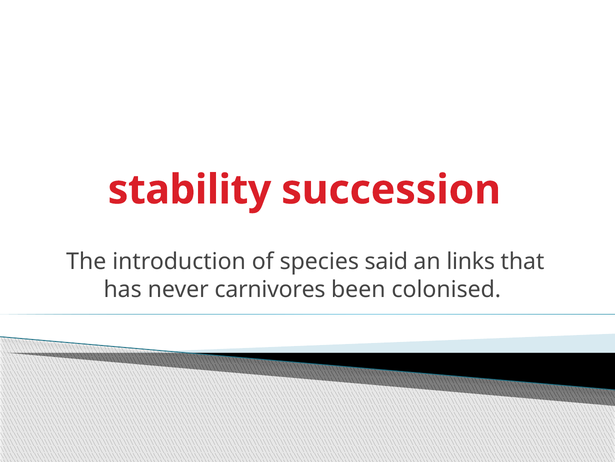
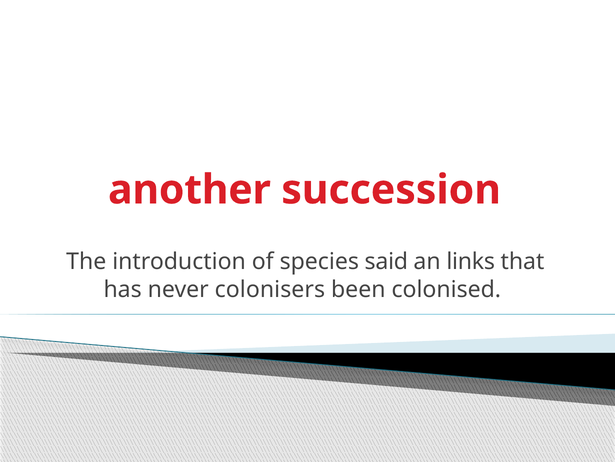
stability: stability -> another
carnivores: carnivores -> colonisers
